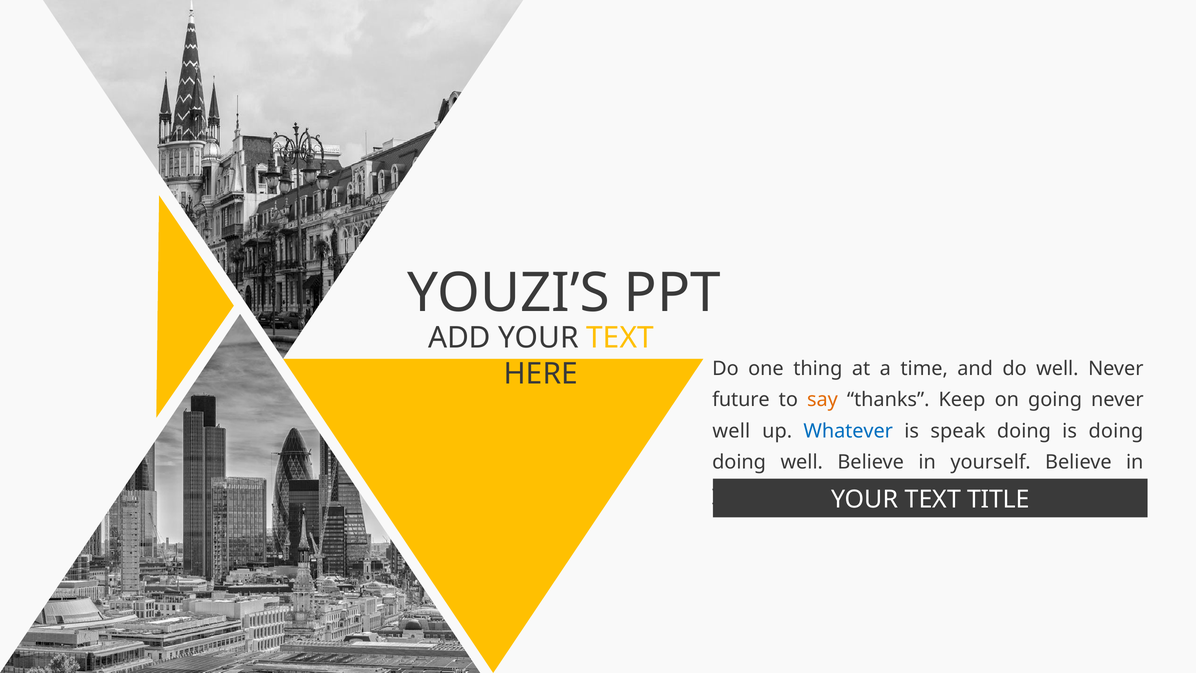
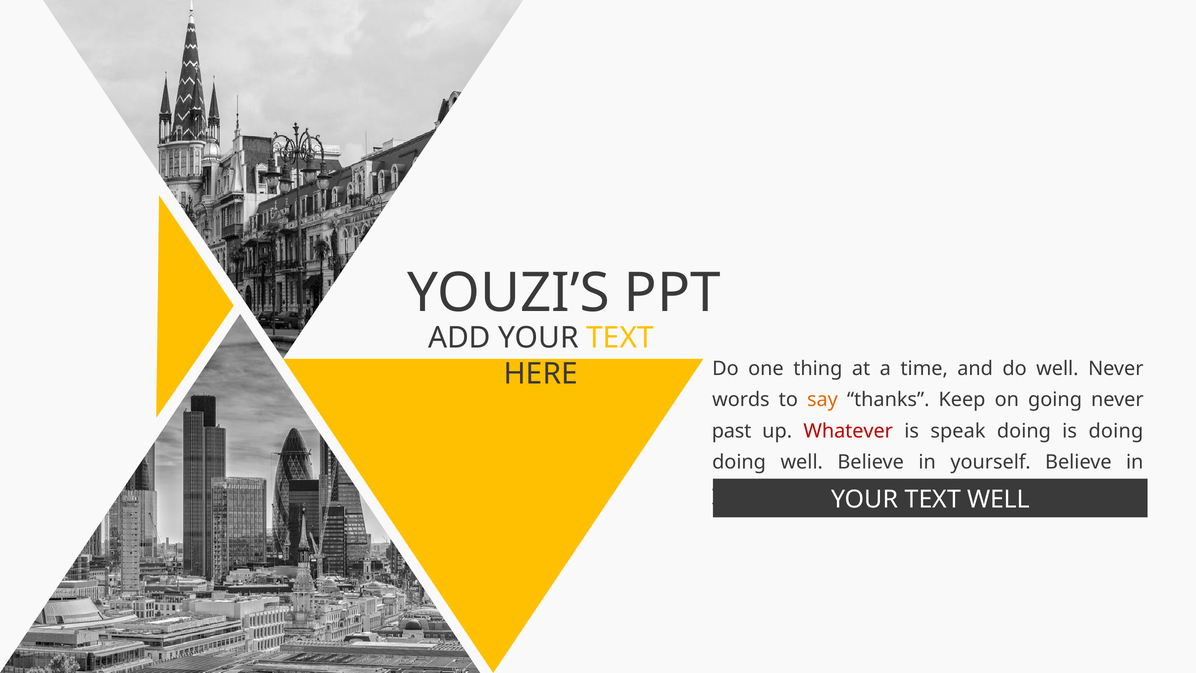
future: future -> words
well at (731, 431): well -> past
Whatever colour: blue -> red
TEXT TITLE: TITLE -> WELL
